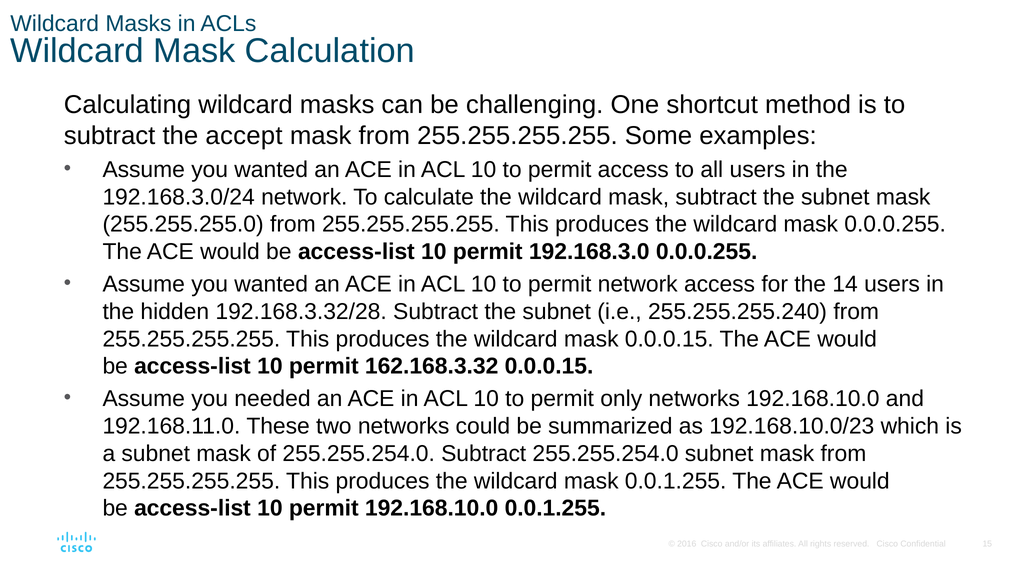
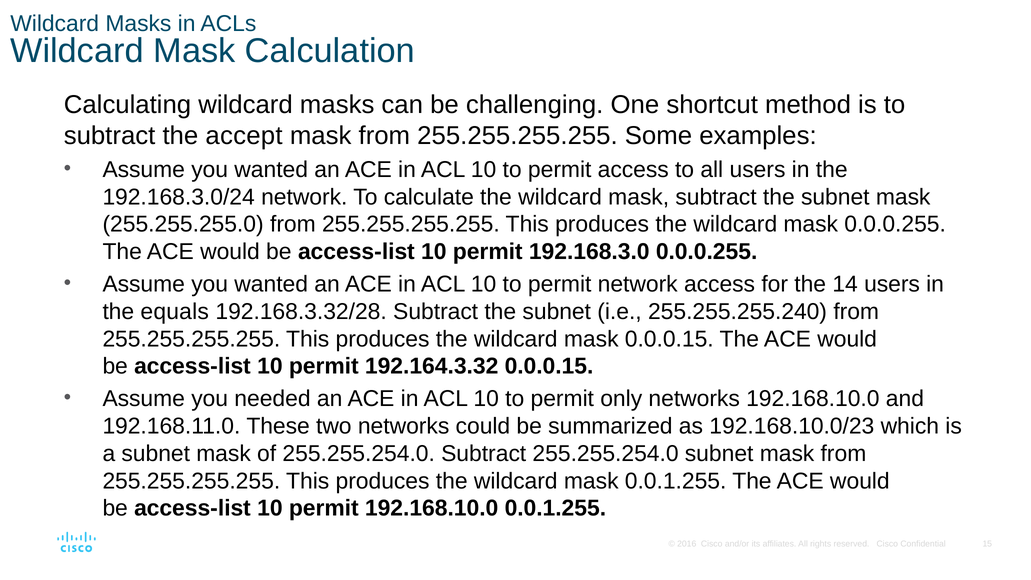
hidden: hidden -> equals
162.168.3.32: 162.168.3.32 -> 192.164.3.32
